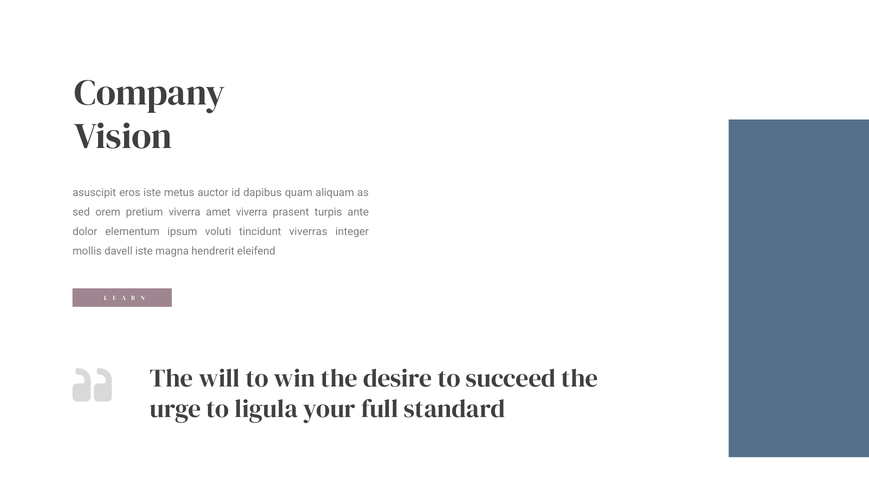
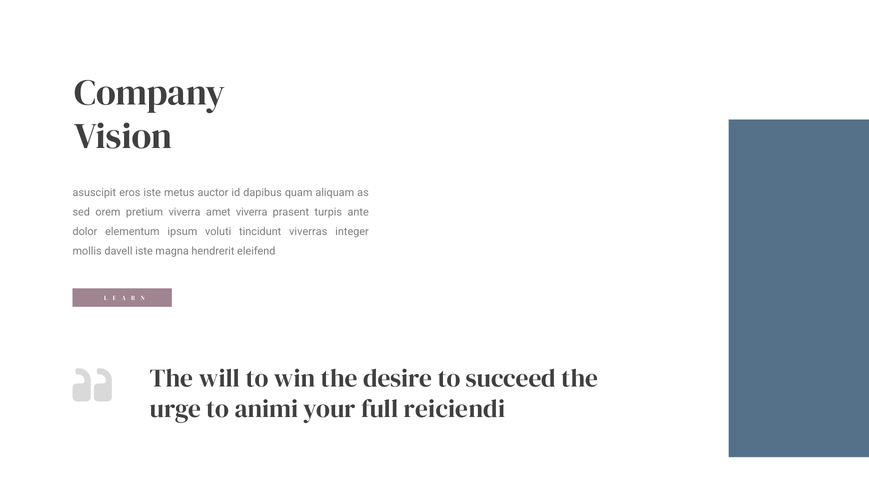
ligula: ligula -> animi
standard: standard -> reiciendi
